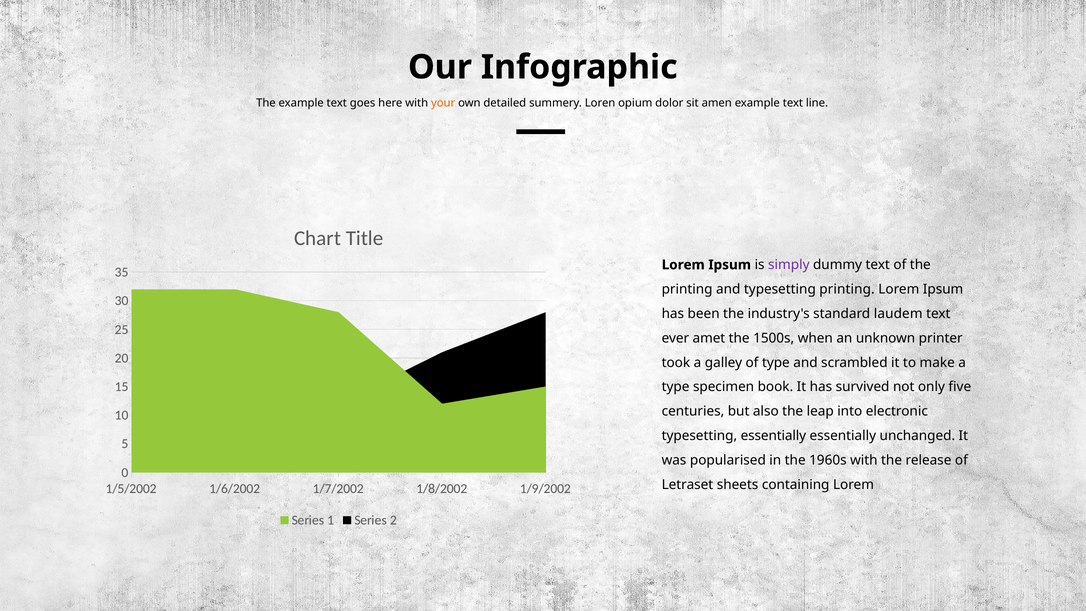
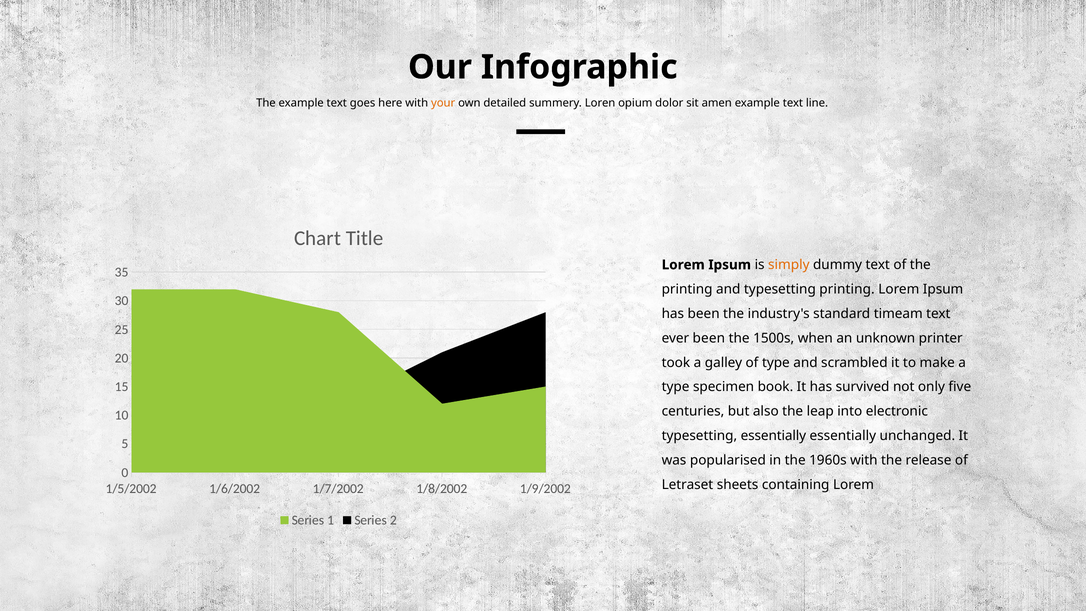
simply colour: purple -> orange
laudem: laudem -> timeam
ever amet: amet -> been
